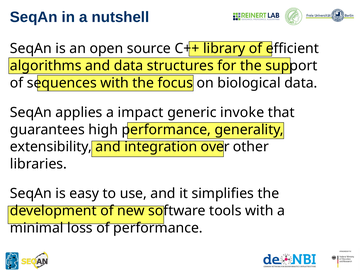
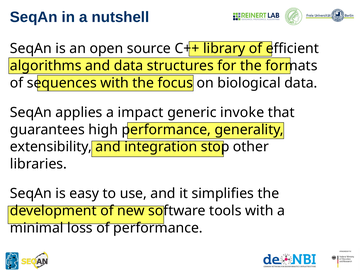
support: support -> formats
over: over -> stop
